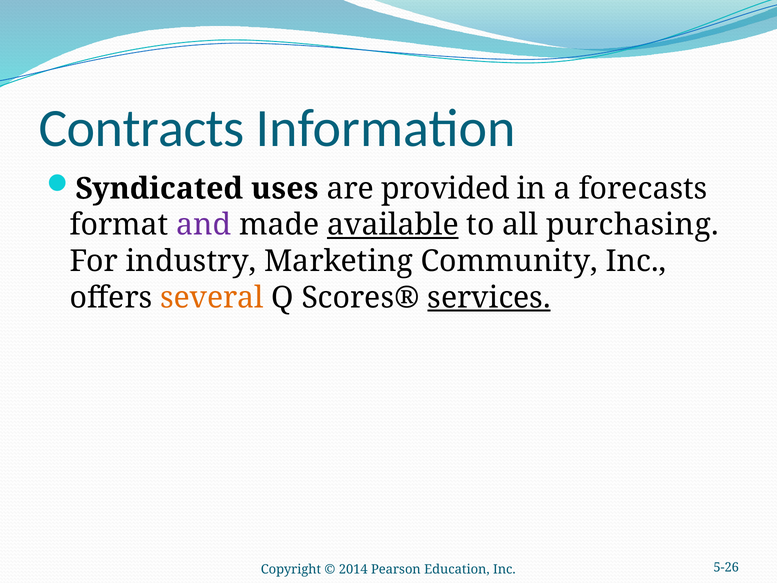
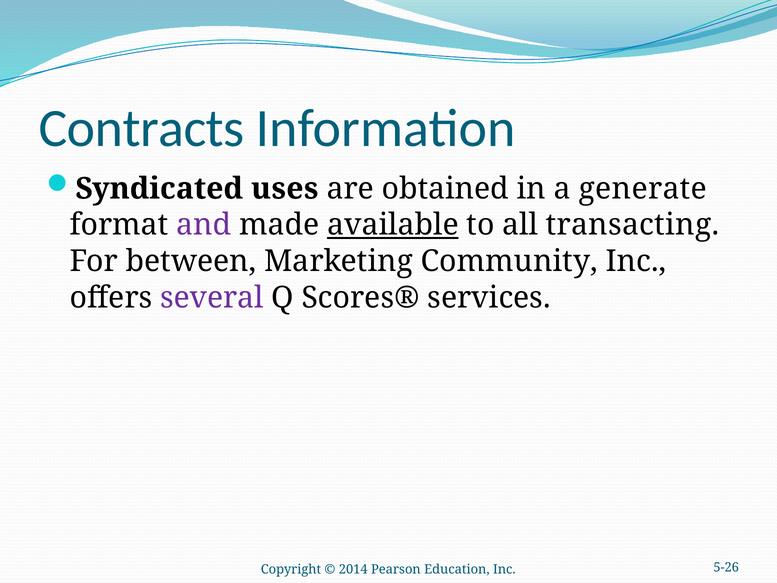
provided: provided -> obtained
forecasts: forecasts -> generate
purchasing: purchasing -> transacting
industry: industry -> between
several colour: orange -> purple
services underline: present -> none
